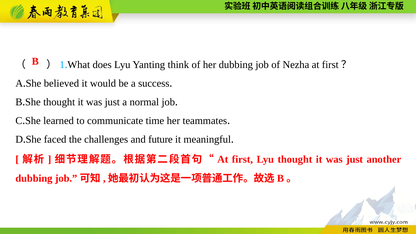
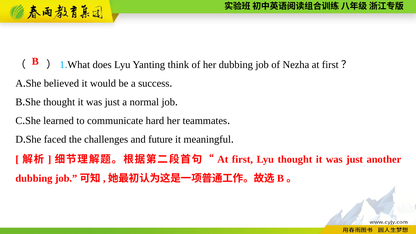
time: time -> hard
